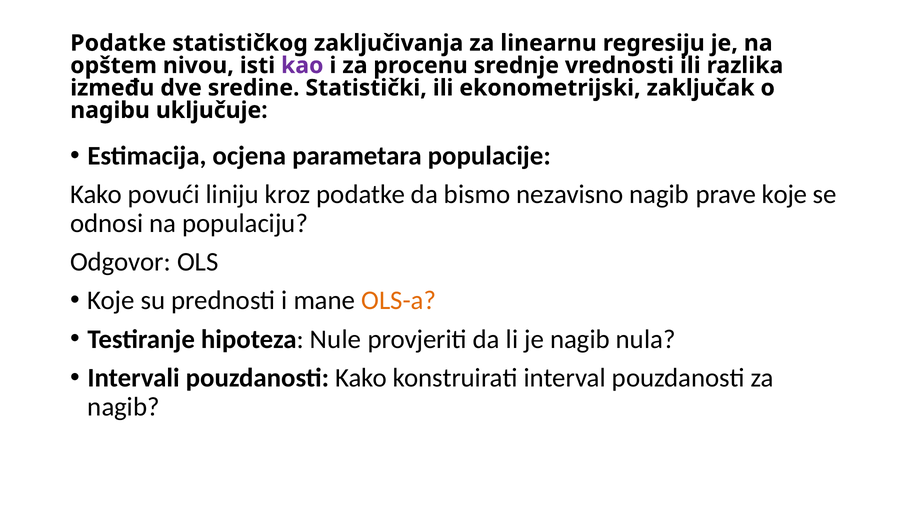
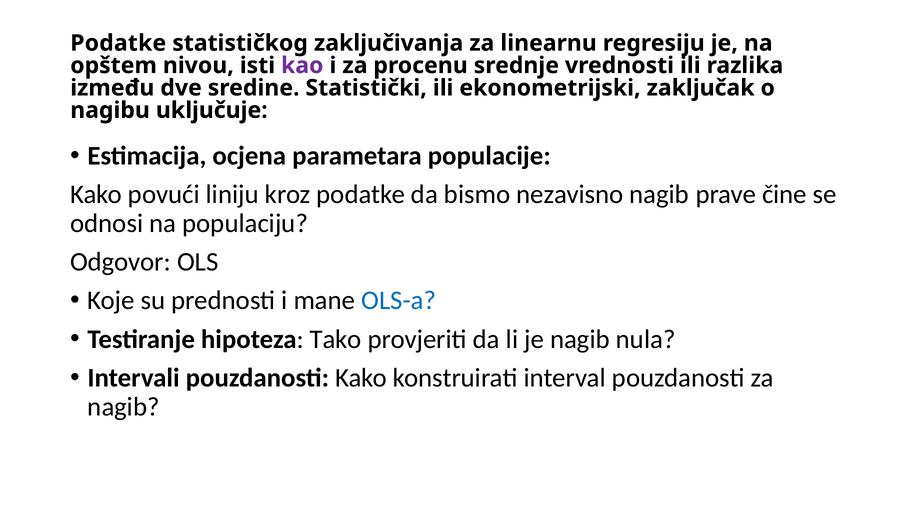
prave koje: koje -> čine
OLS-a colour: orange -> blue
Nule: Nule -> Tako
